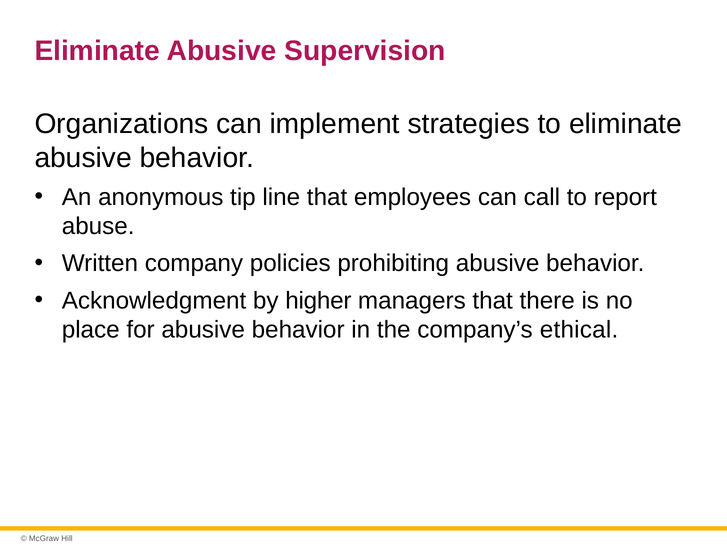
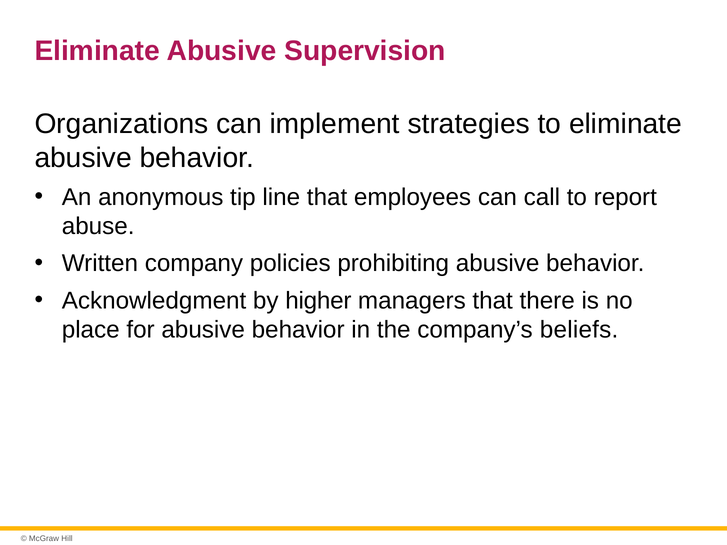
ethical: ethical -> beliefs
